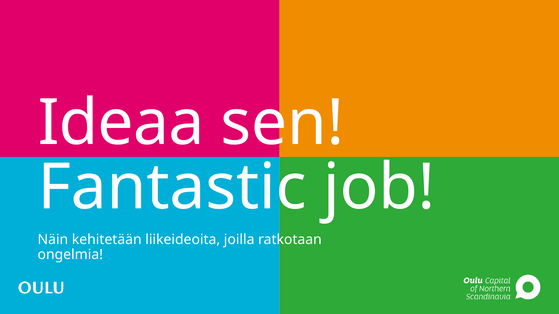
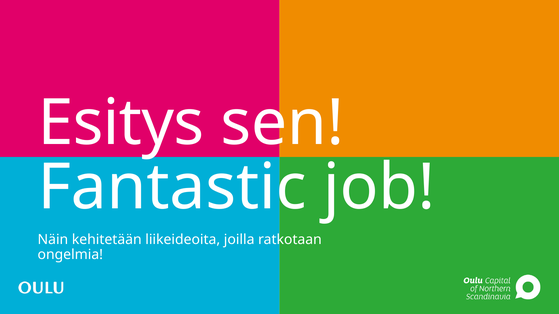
Ideaa: Ideaa -> Esitys
